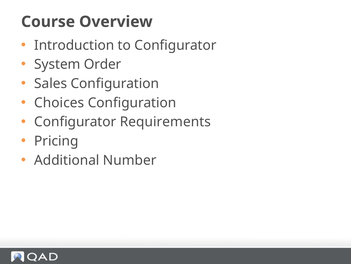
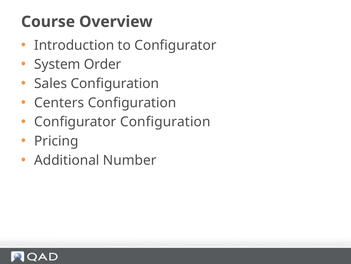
Choices: Choices -> Centers
Configurator Requirements: Requirements -> Configuration
